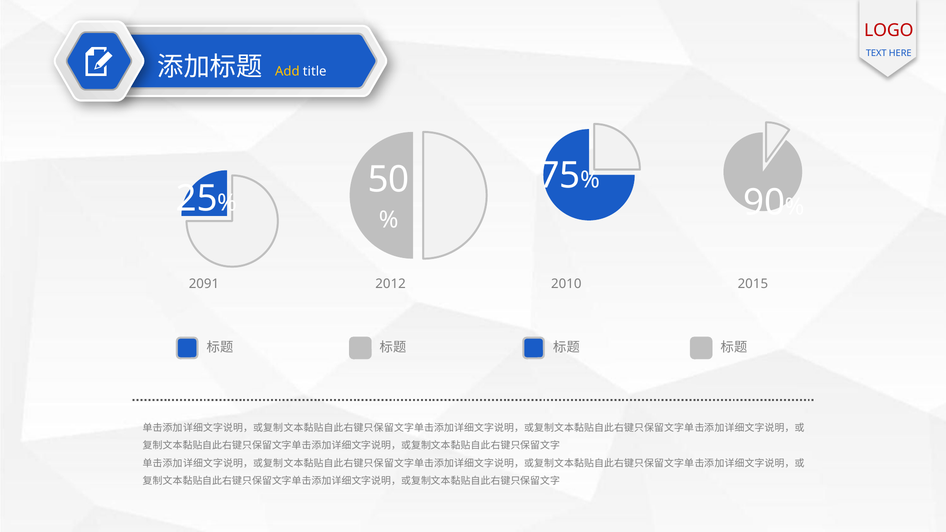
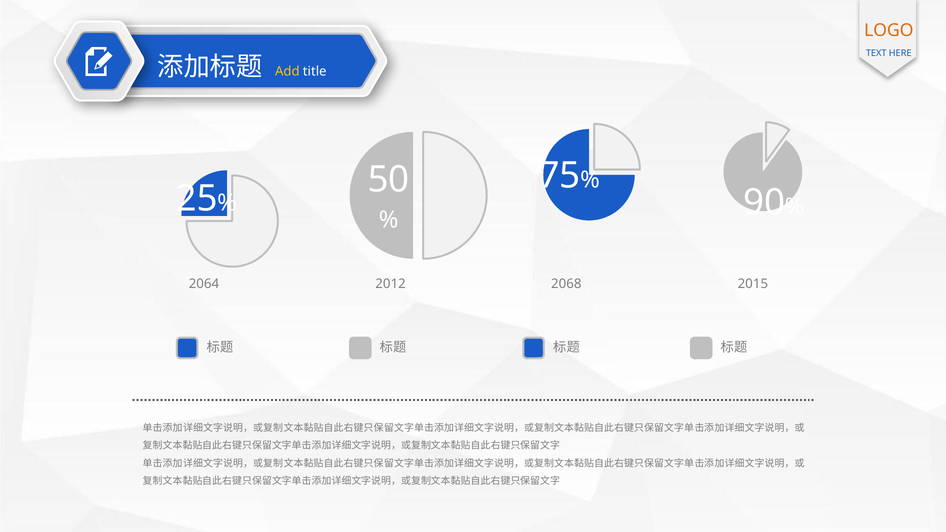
LOGO colour: red -> orange
2091: 2091 -> 2064
2010: 2010 -> 2068
